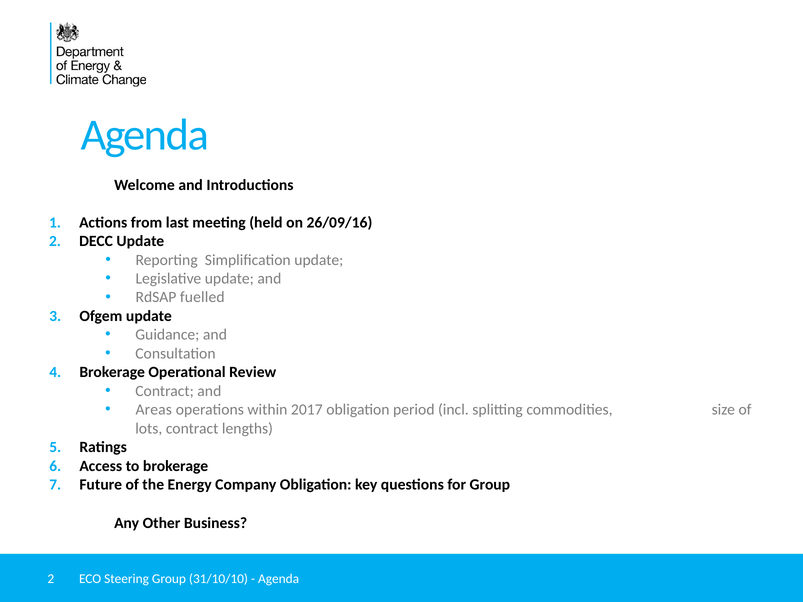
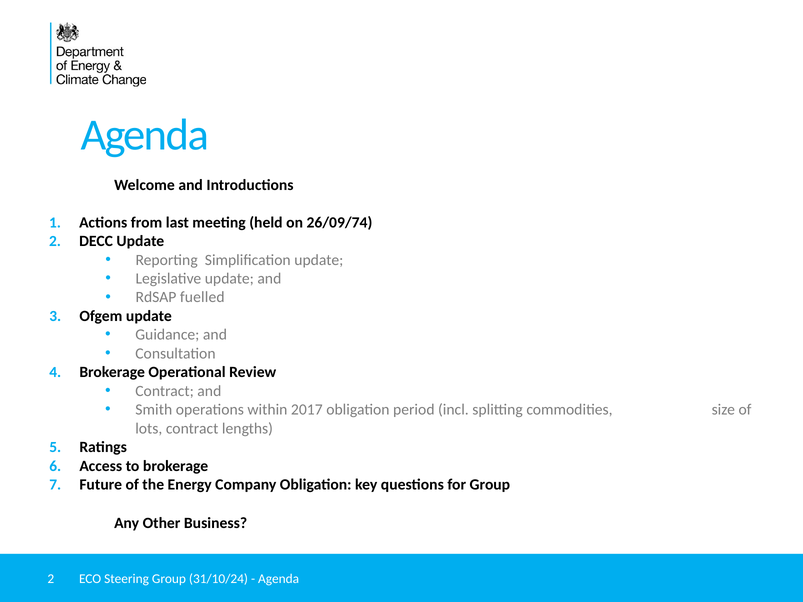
26/09/16: 26/09/16 -> 26/09/74
Areas: Areas -> Smith
31/10/10: 31/10/10 -> 31/10/24
